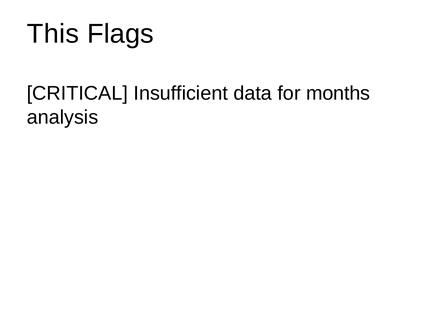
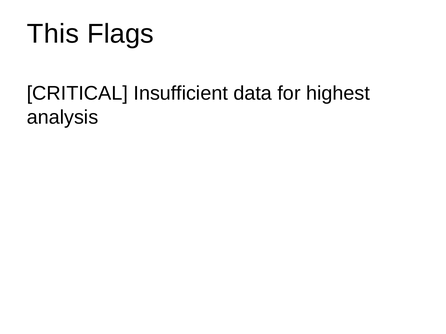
months: months -> highest
